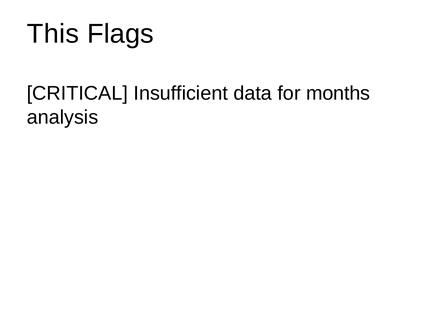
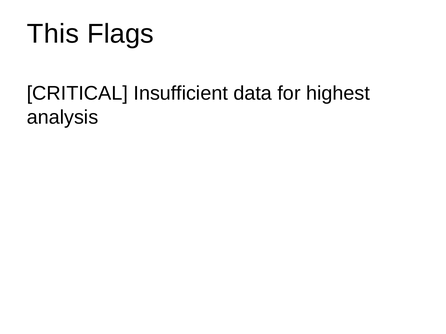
months: months -> highest
